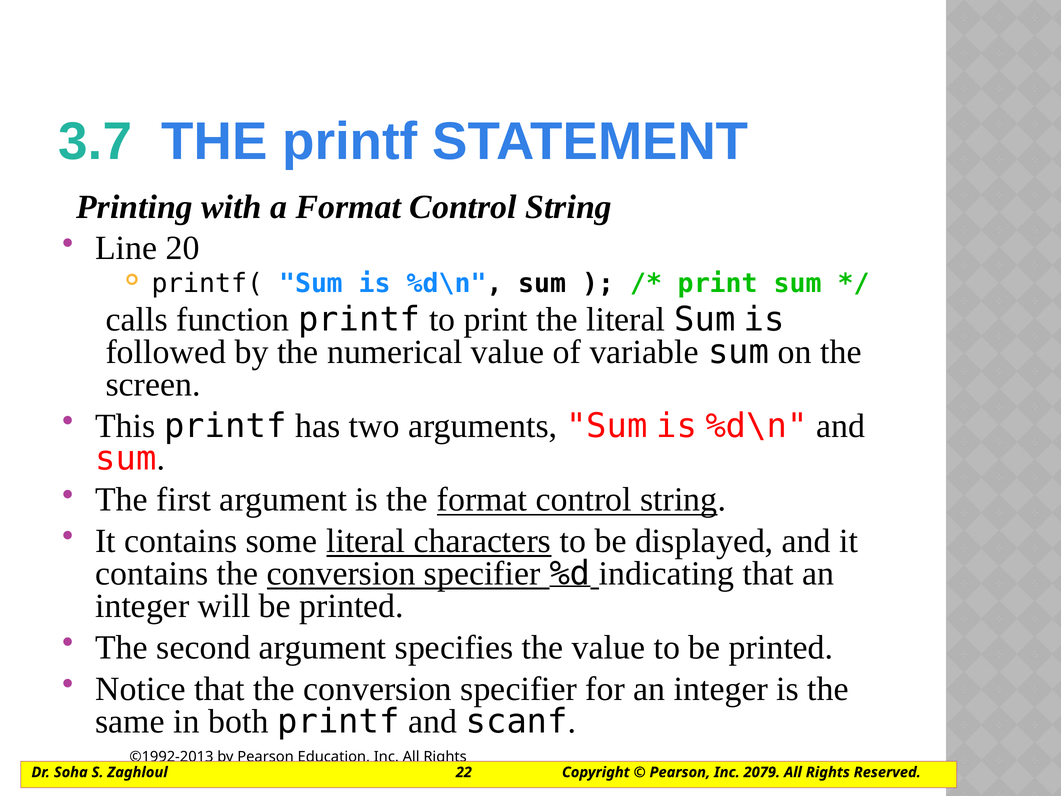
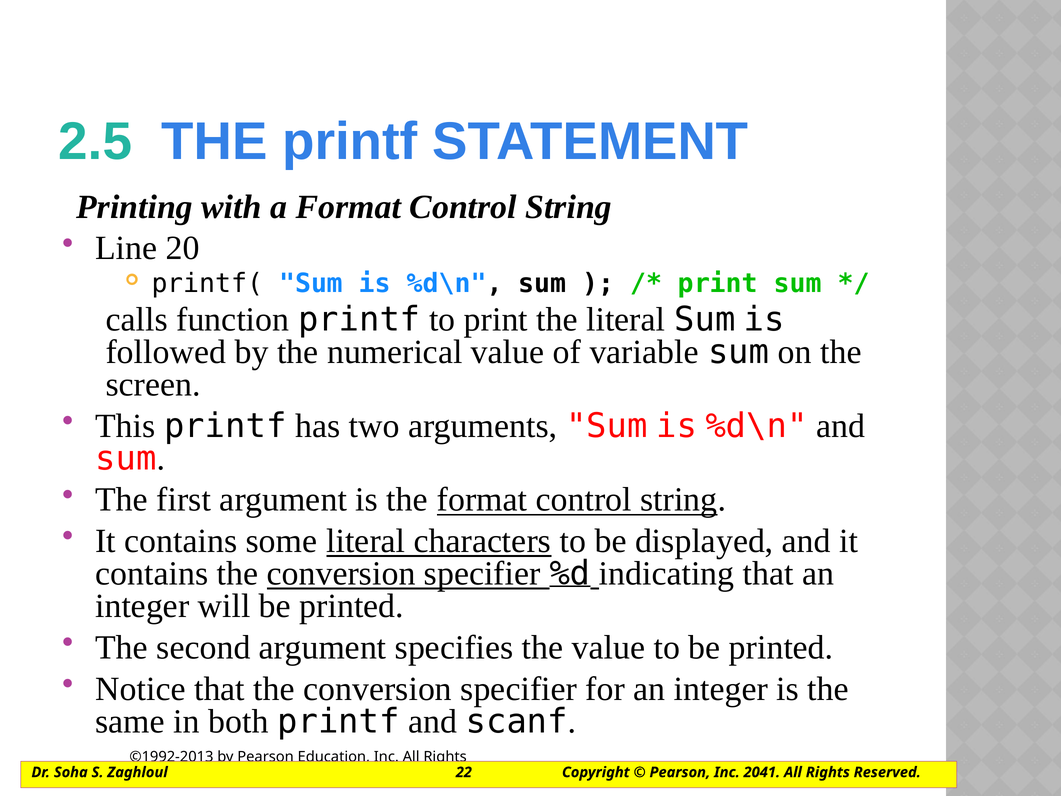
3.7: 3.7 -> 2.5
2079: 2079 -> 2041
